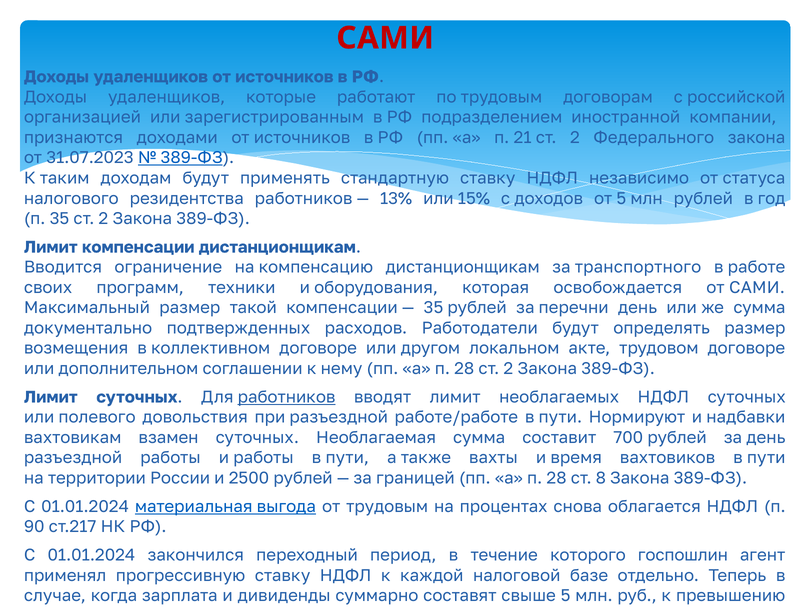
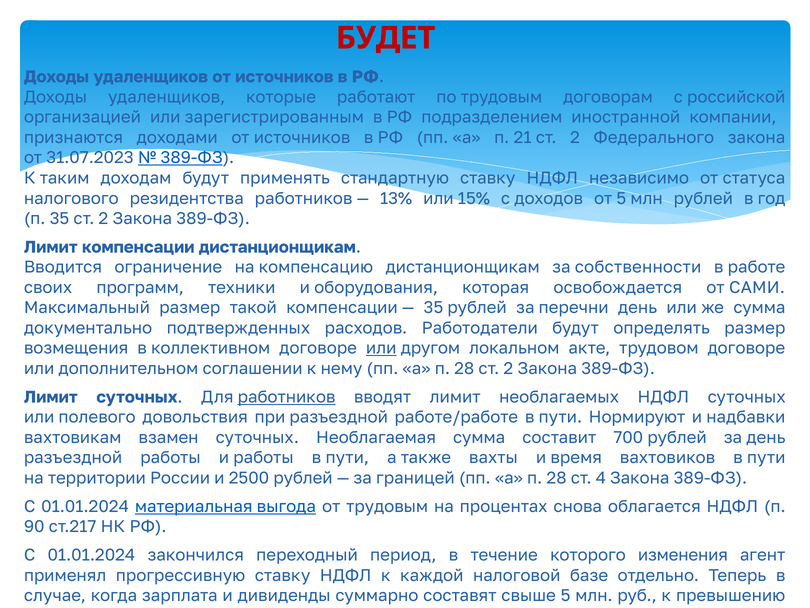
САМИ at (385, 38): САМИ -> БУДЕТ
транспортного: транспортного -> собственности
или at (381, 348) underline: none -> present
8: 8 -> 4
госпошлин: госпошлин -> изменения
